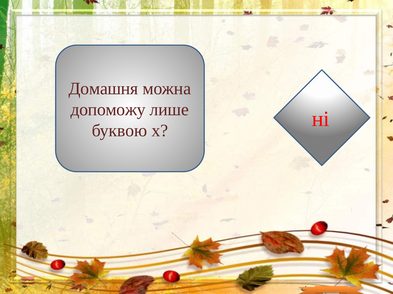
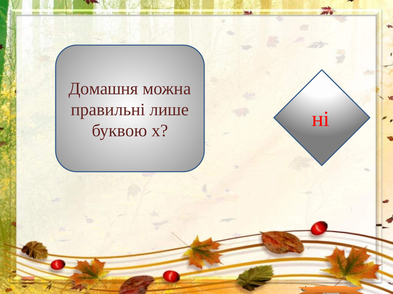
допоможу: допоможу -> правильні
